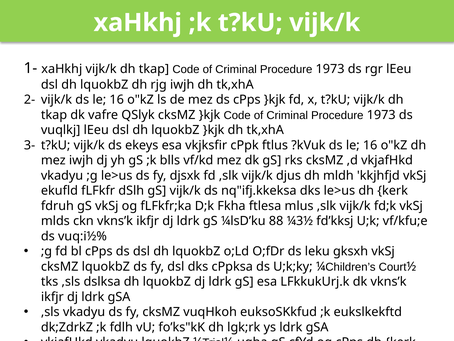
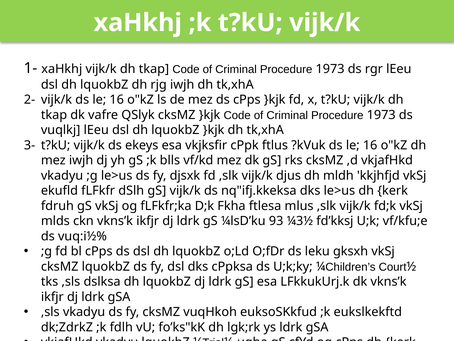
88: 88 -> 93
